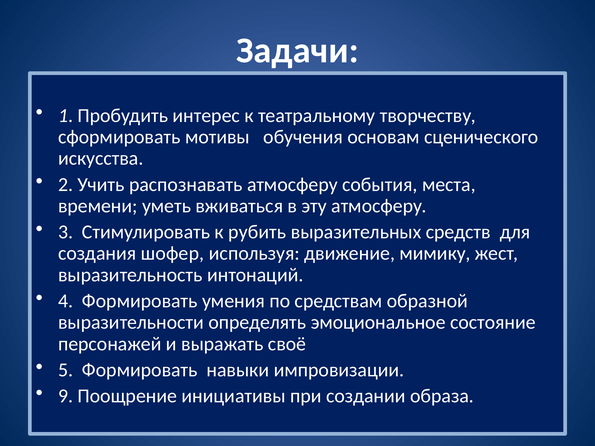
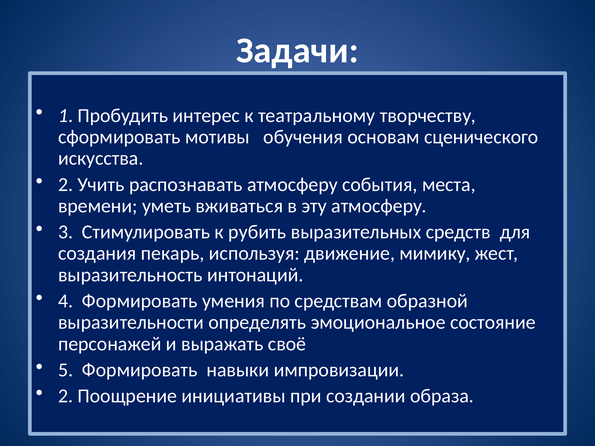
шофер: шофер -> пекарь
9 at (66, 396): 9 -> 2
